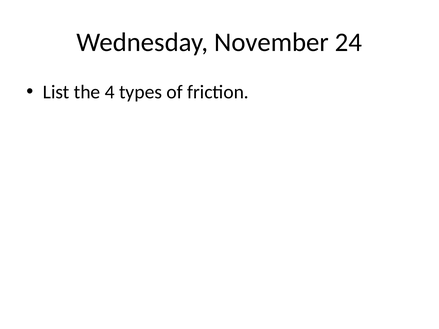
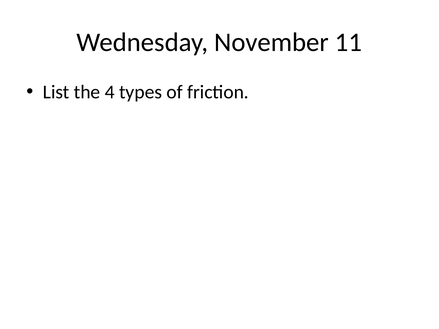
24: 24 -> 11
